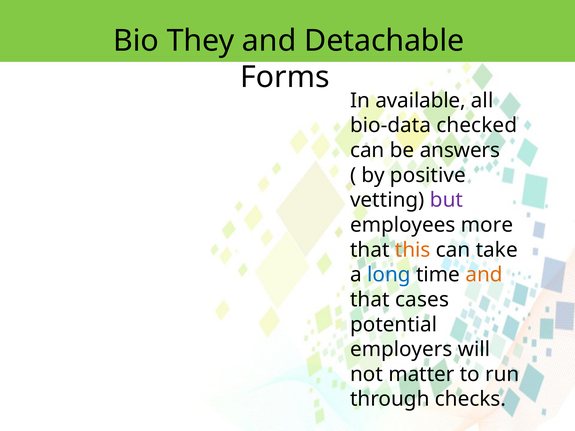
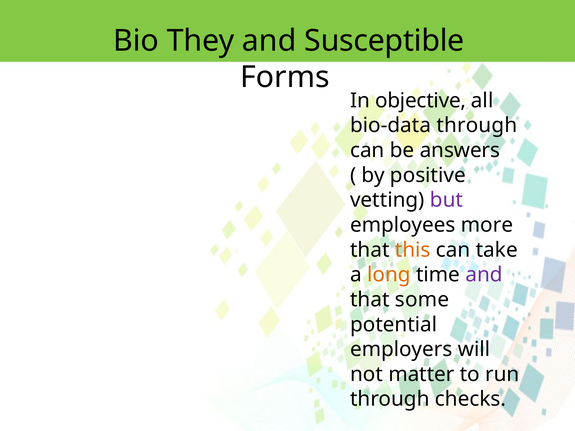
Detachable: Detachable -> Susceptible
available: available -> objective
bio-data checked: checked -> through
long colour: blue -> orange
and at (484, 275) colour: orange -> purple
cases: cases -> some
